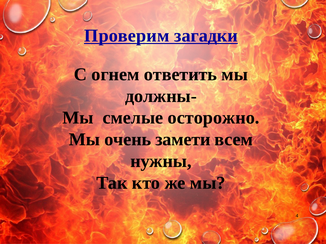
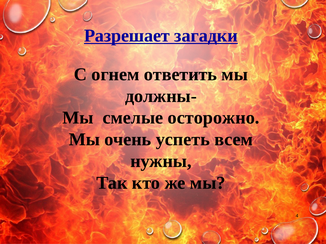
Проверим: Проверим -> Разрешает
замети: замети -> успеть
